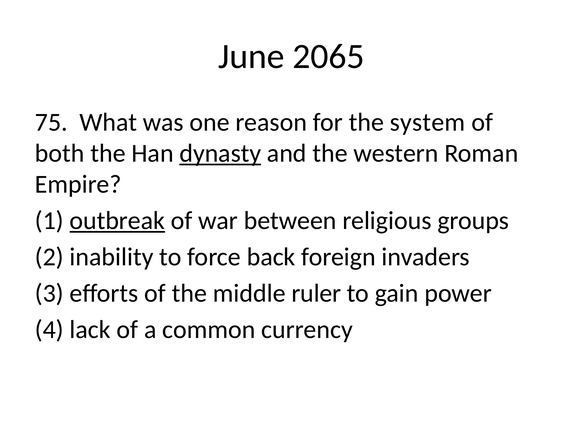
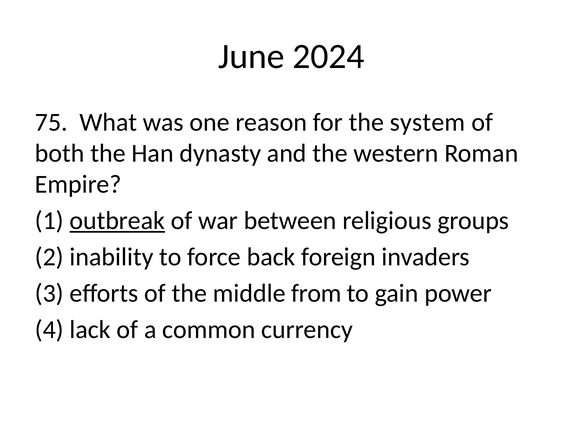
2065: 2065 -> 2024
dynasty underline: present -> none
ruler: ruler -> from
